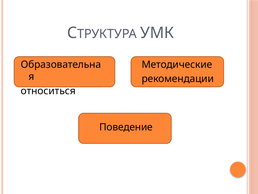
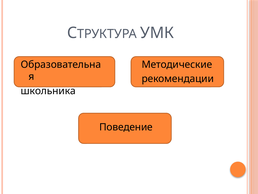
относиться: относиться -> школьника
